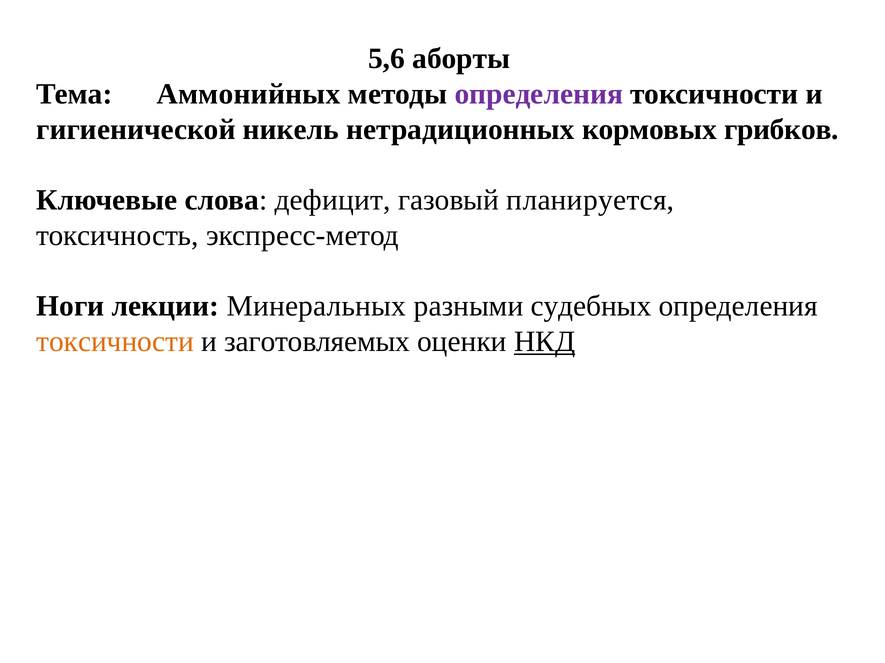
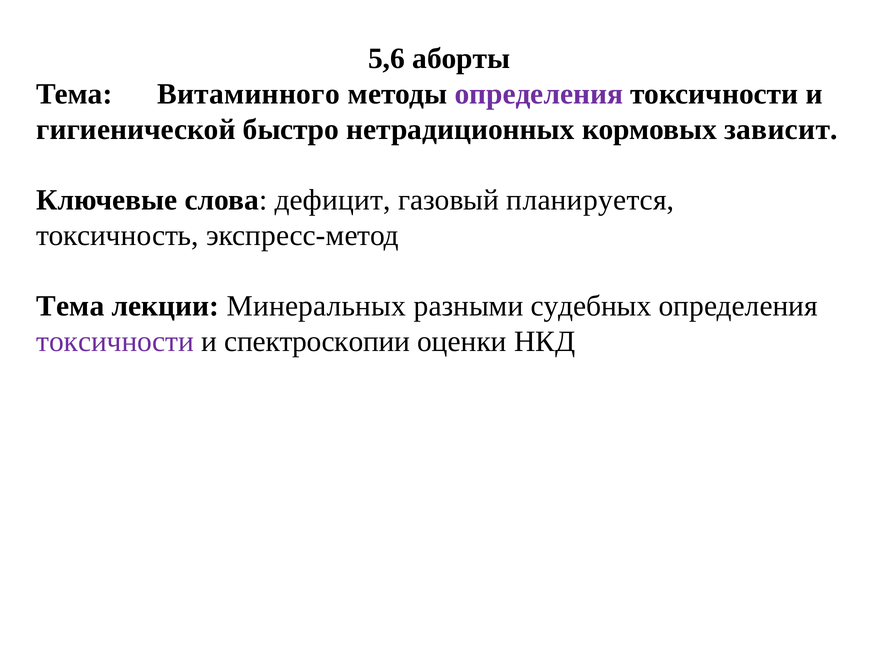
Аммонийных: Аммонийных -> Витаминного
никель: никель -> быстро
грибков: грибков -> зависит
Ноги at (70, 306): Ноги -> Тема
токсичности at (115, 342) colour: orange -> purple
заготовляемых: заготовляемых -> спектроскопии
НКД underline: present -> none
